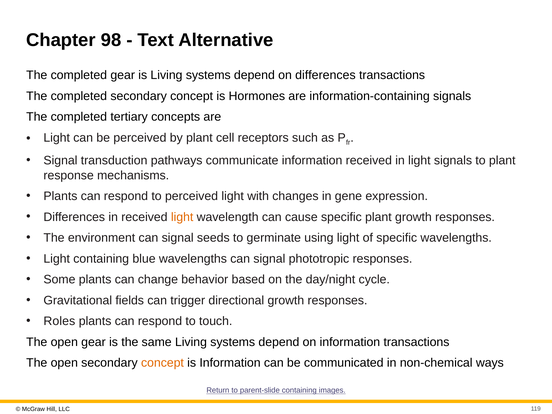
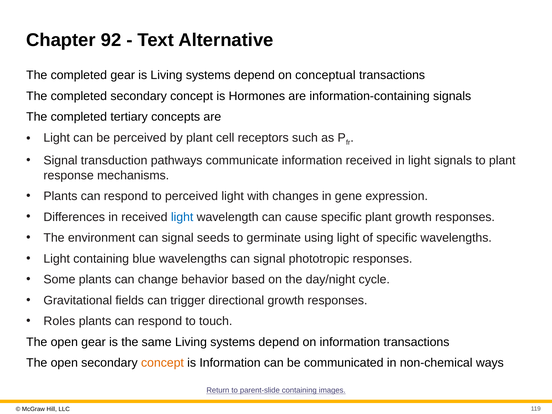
98: 98 -> 92
on differences: differences -> conceptual
light at (182, 217) colour: orange -> blue
